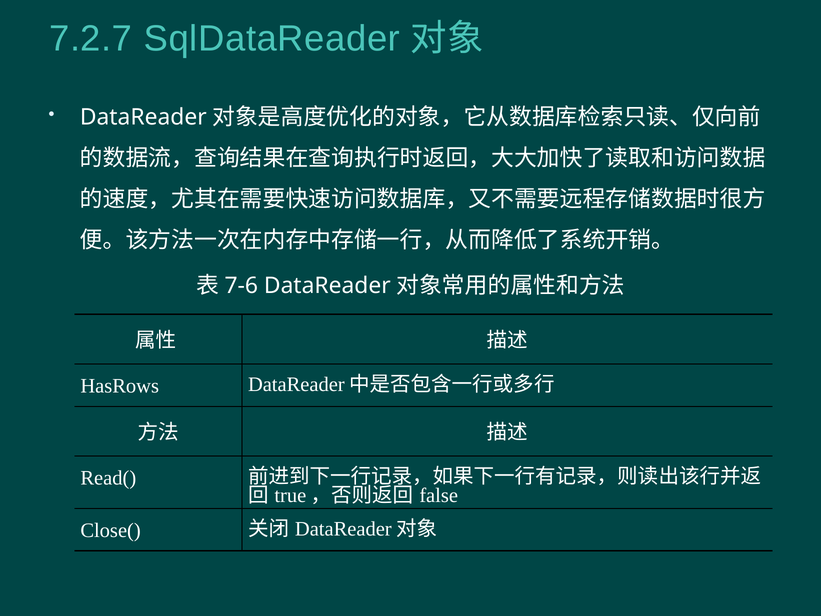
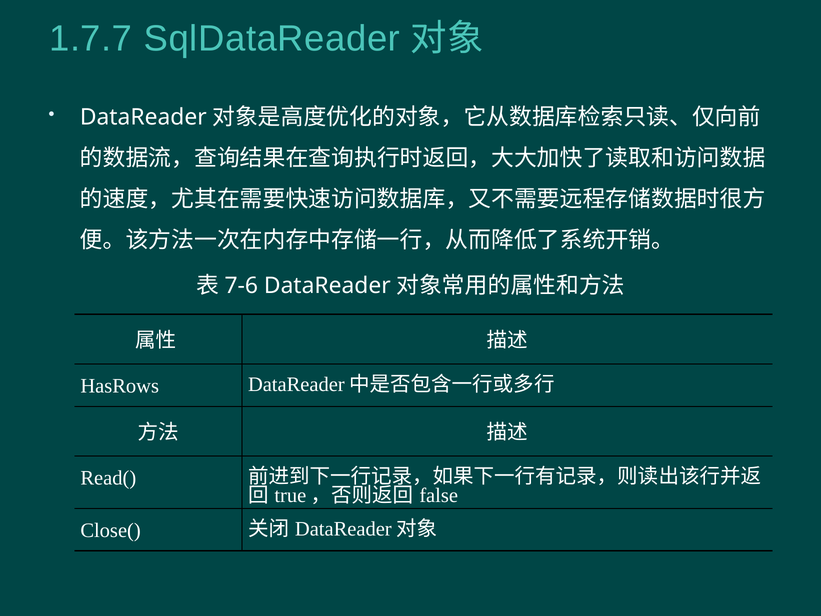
7.2.7: 7.2.7 -> 1.7.7
